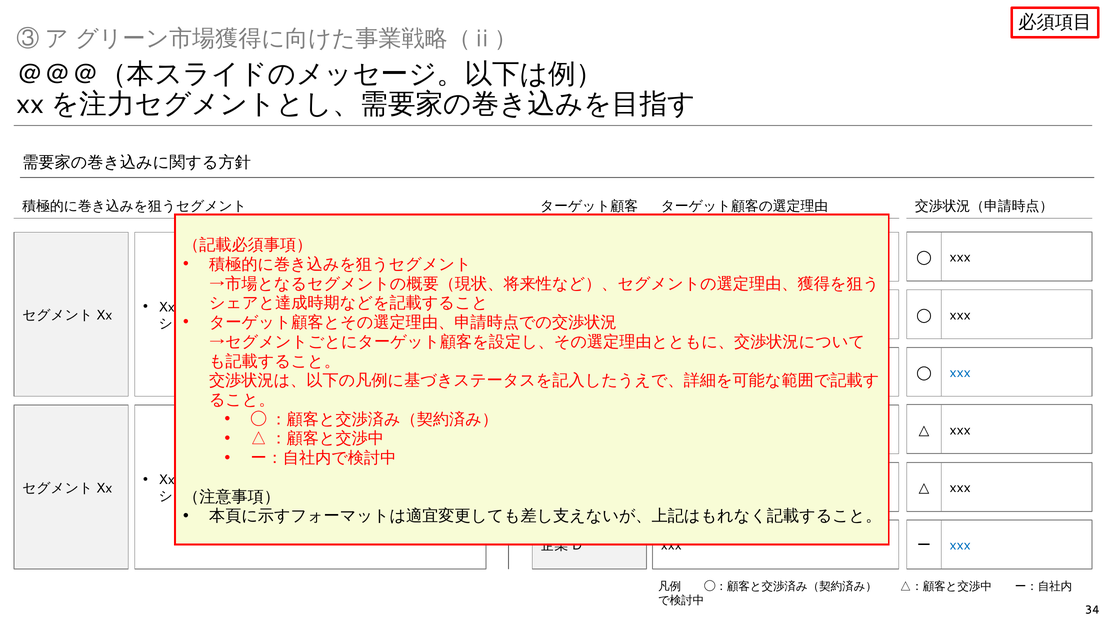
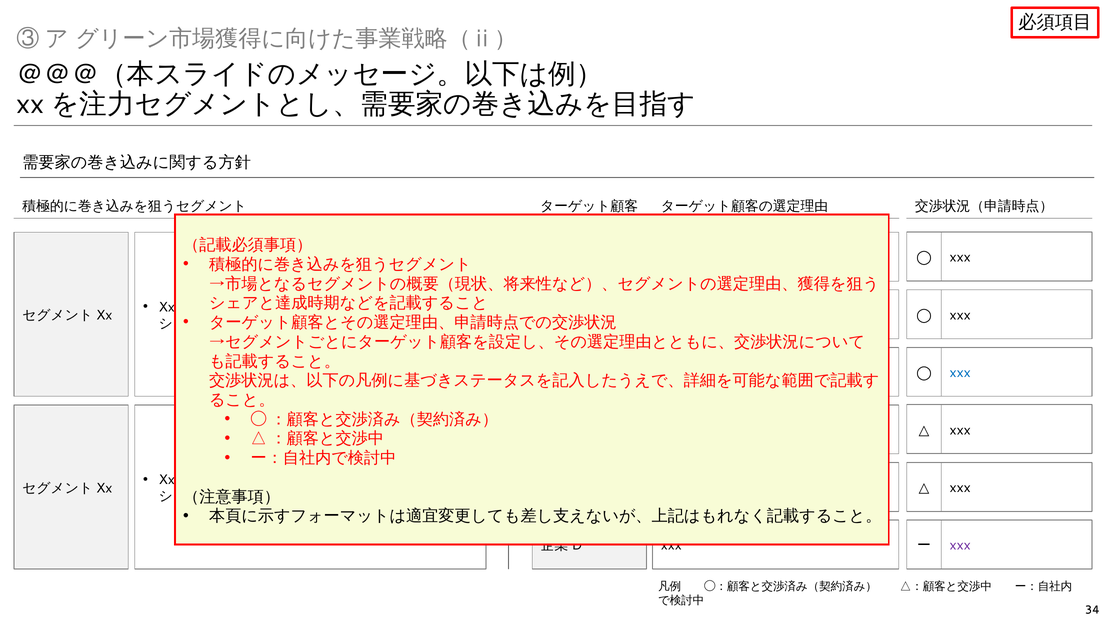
xxx at (960, 545) colour: blue -> purple
